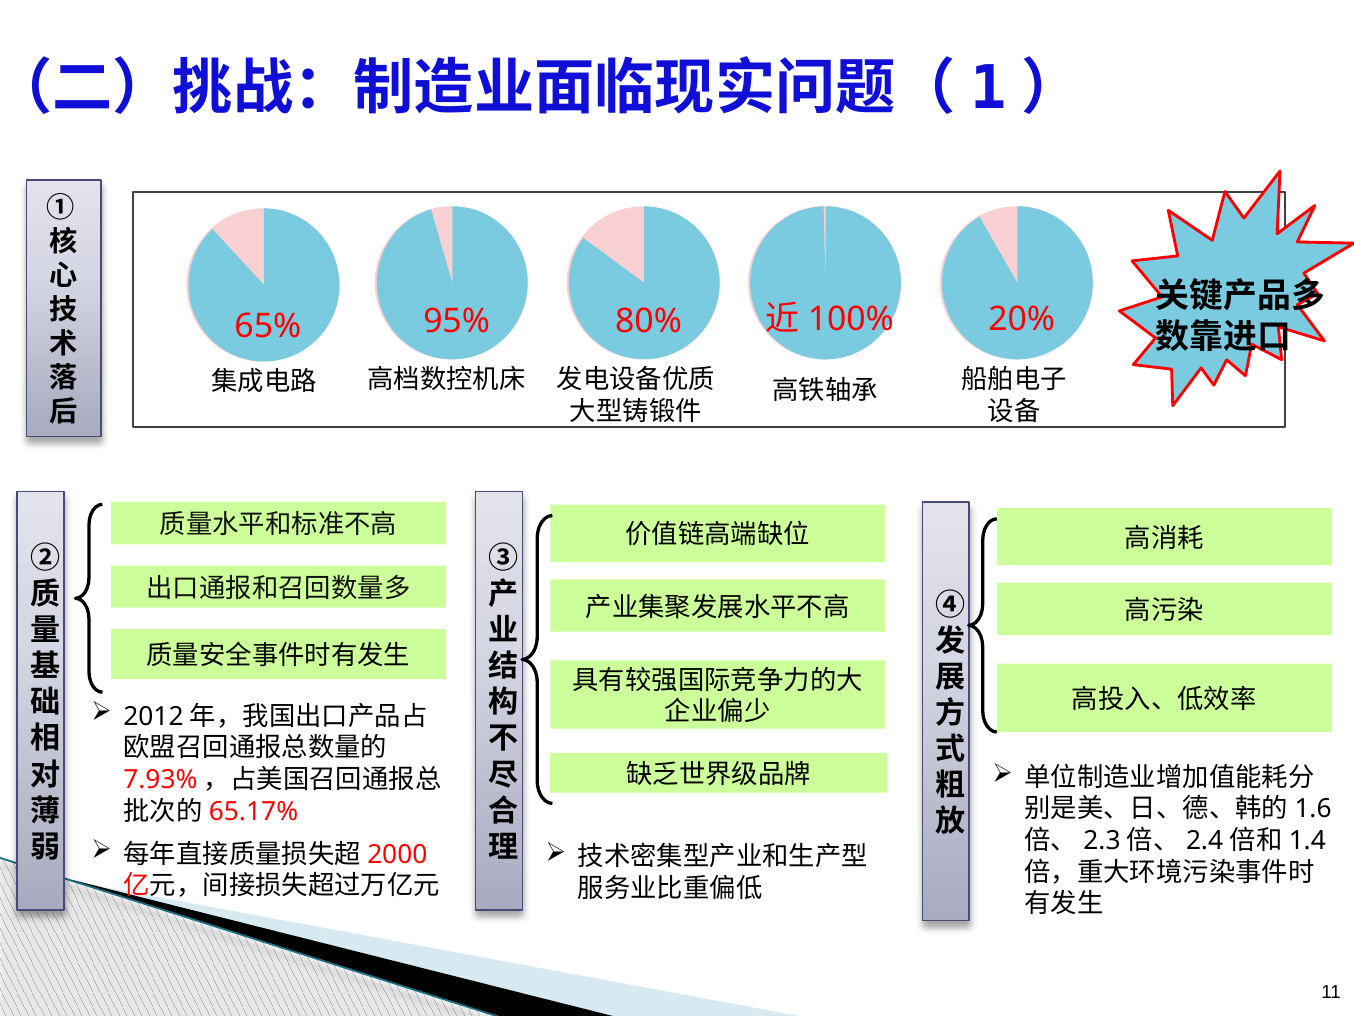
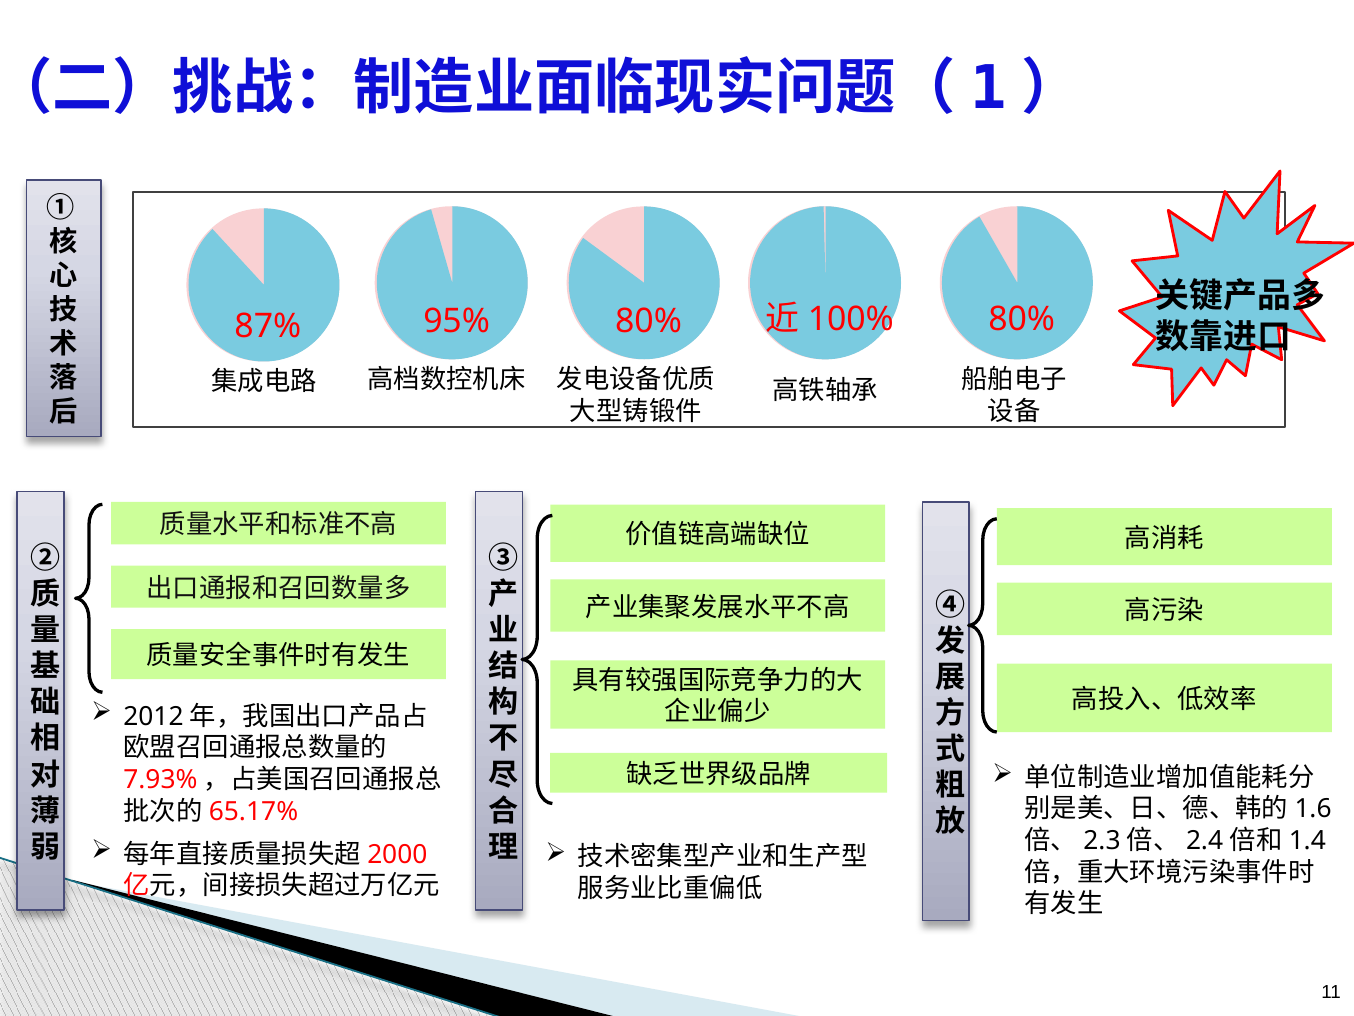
65%: 65% -> 87%
95% 20%: 20% -> 80%
